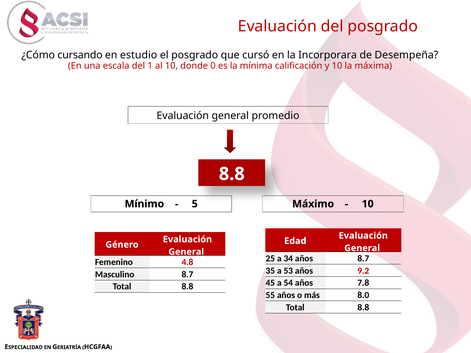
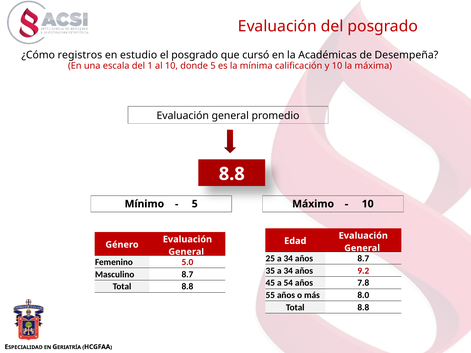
cursando: cursando -> registros
Incorporara: Incorporara -> Académicas
donde 0: 0 -> 5
4.8: 4.8 -> 5.0
35 a 53: 53 -> 34
